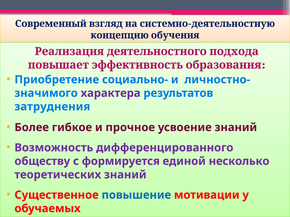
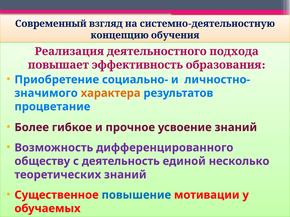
характера colour: purple -> orange
затруднения: затруднения -> процветание
формируется: формируется -> деятельность
